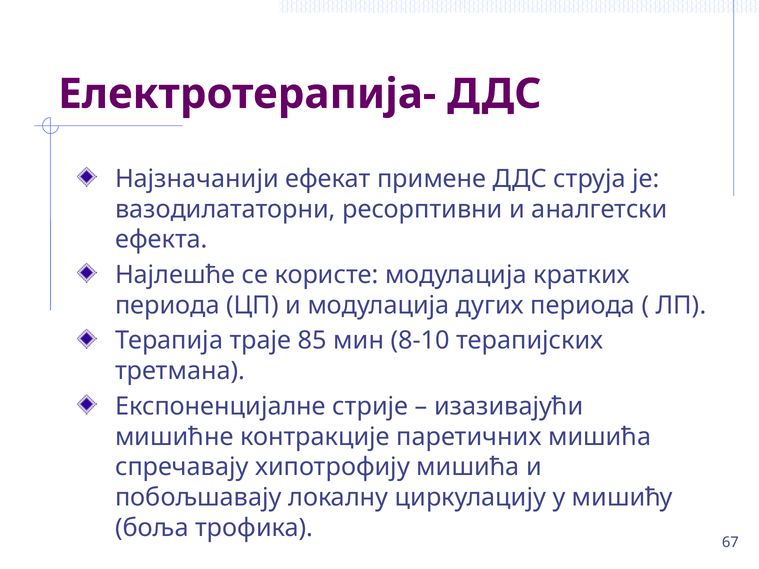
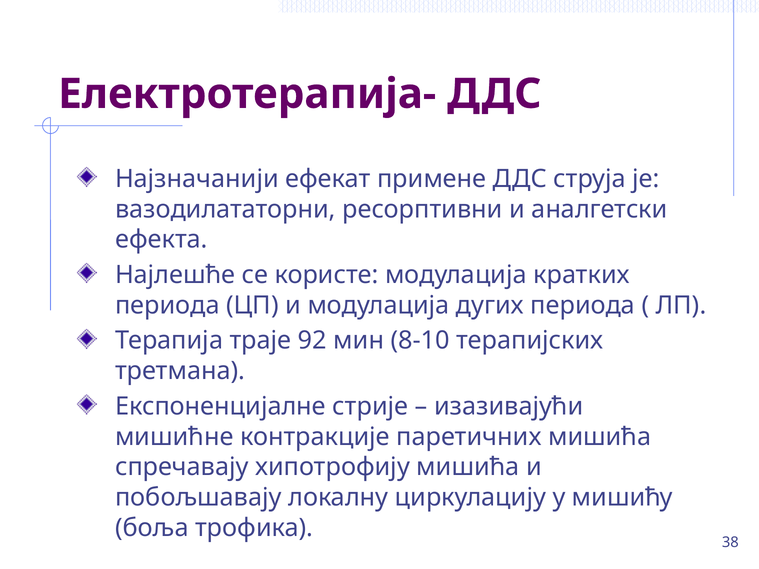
85: 85 -> 92
67: 67 -> 38
